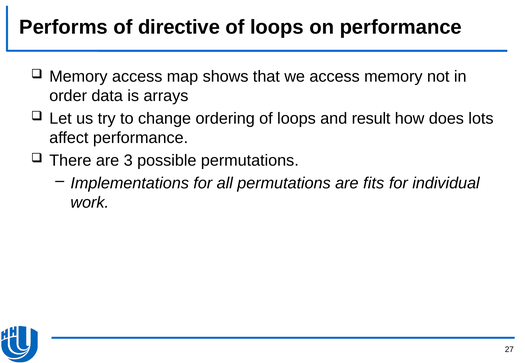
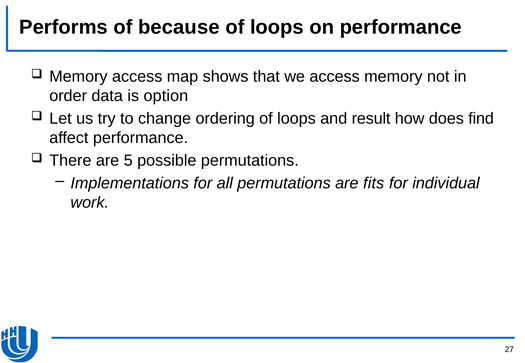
directive: directive -> because
arrays: arrays -> option
lots: lots -> find
3: 3 -> 5
